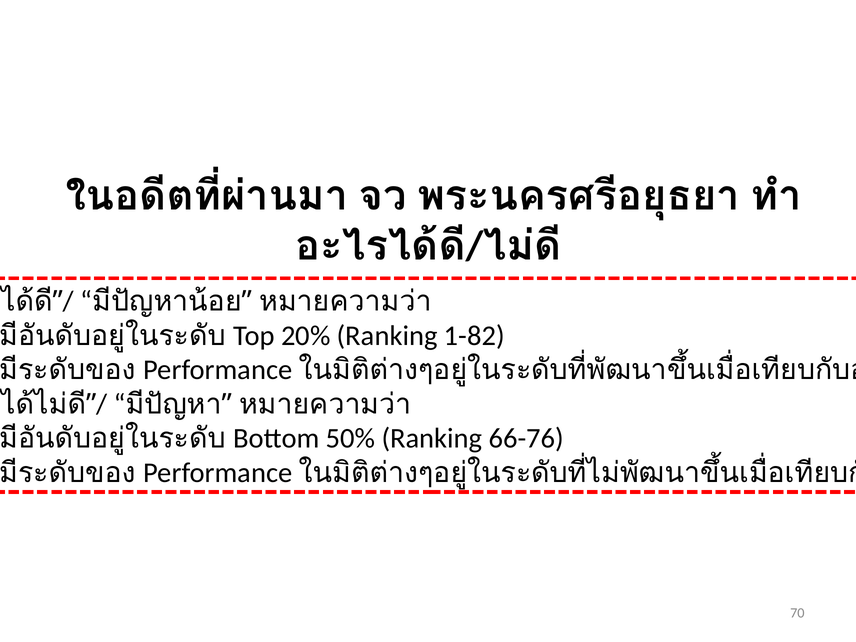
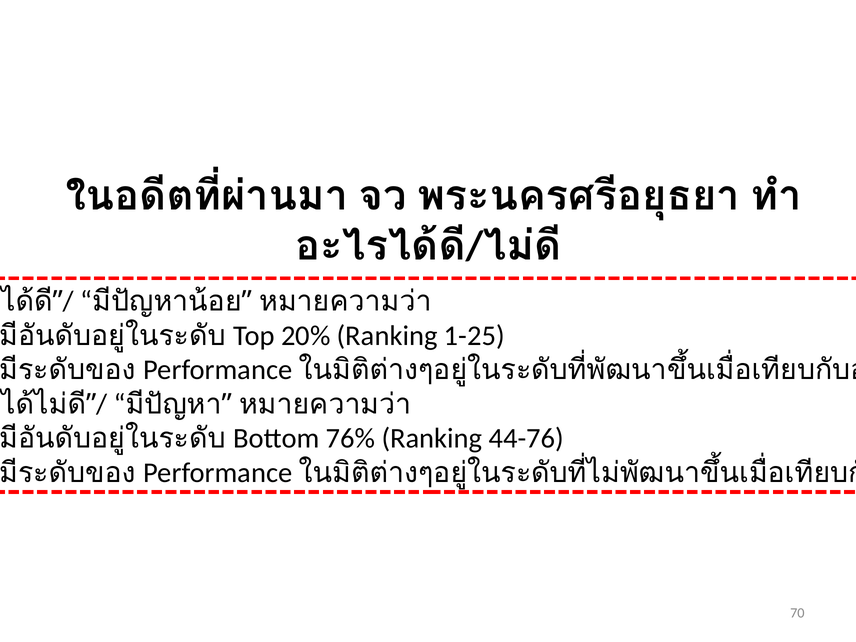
1-82: 1-82 -> 1-25
50%: 50% -> 76%
66-76: 66-76 -> 44-76
